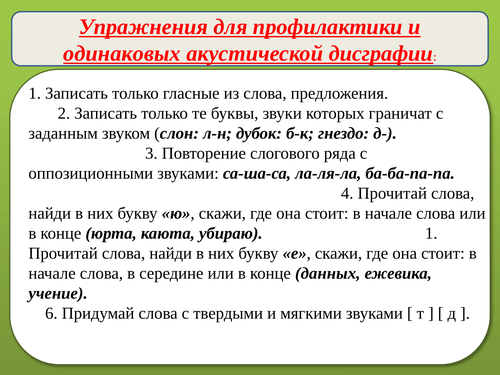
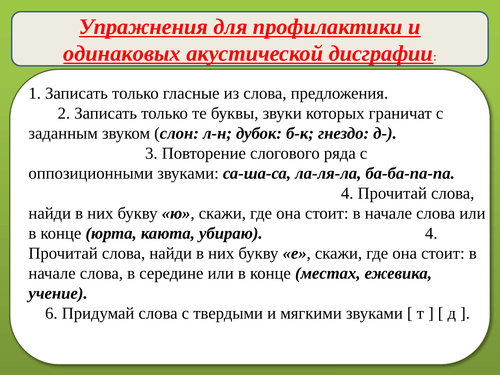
убираю 1: 1 -> 4
данных: данных -> местах
